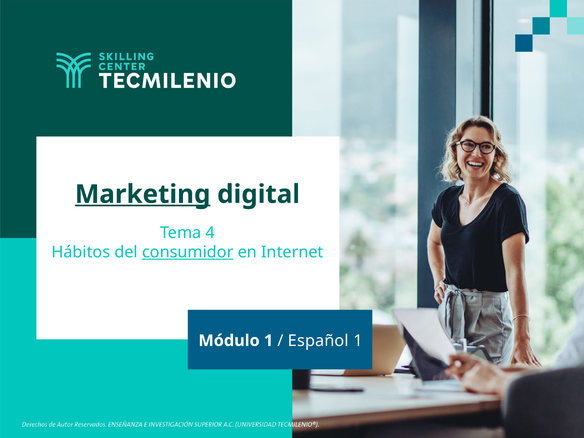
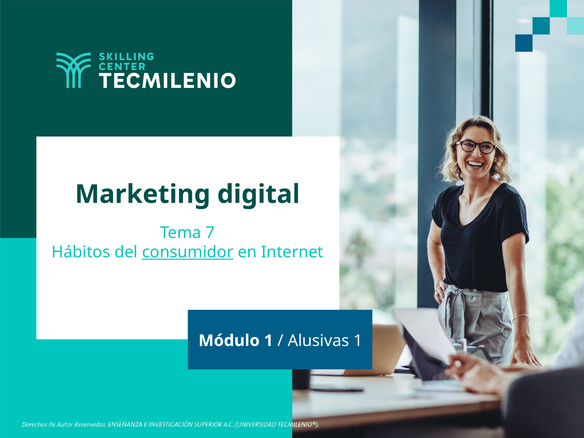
Marketing underline: present -> none
4: 4 -> 7
Español: Español -> Alusivas
